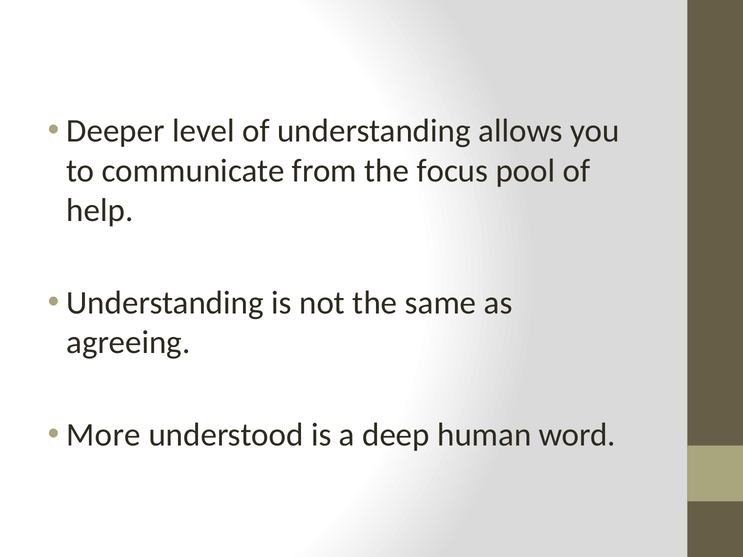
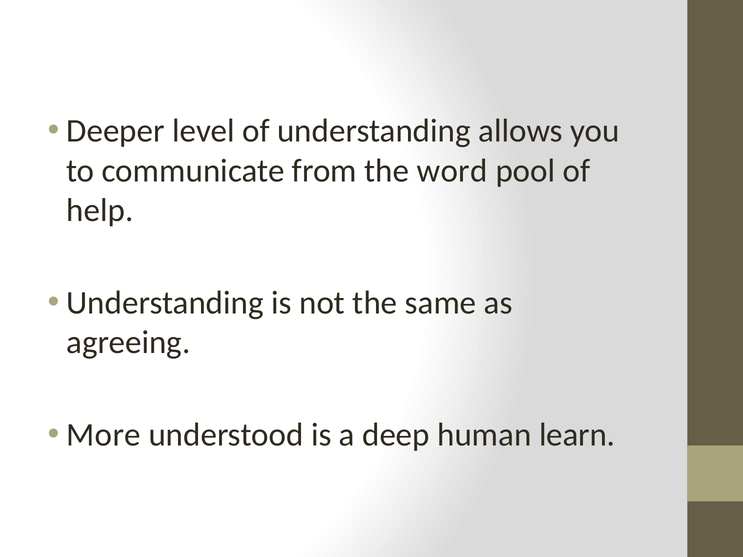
focus: focus -> word
word: word -> learn
